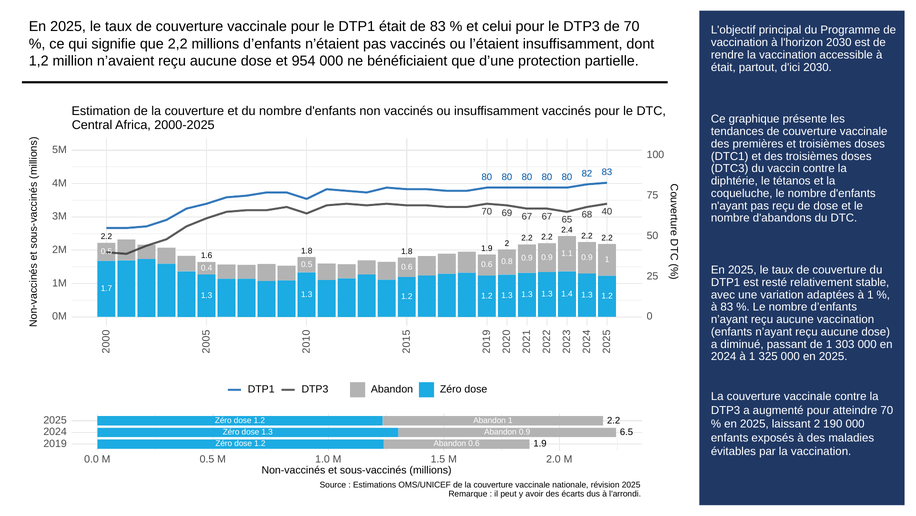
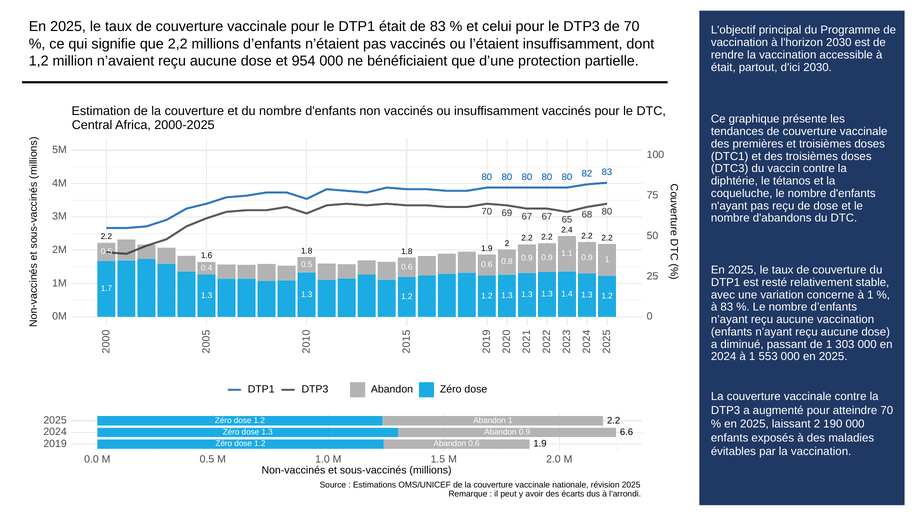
68 40: 40 -> 80
adaptées: adaptées -> concerne
325: 325 -> 553
6.5: 6.5 -> 6.6
